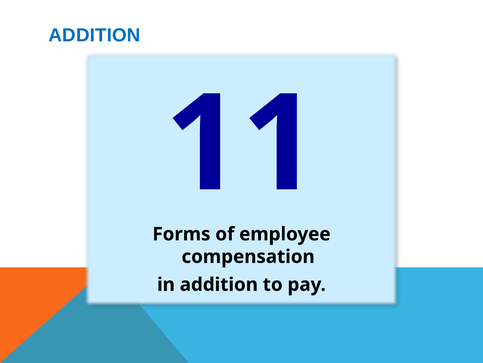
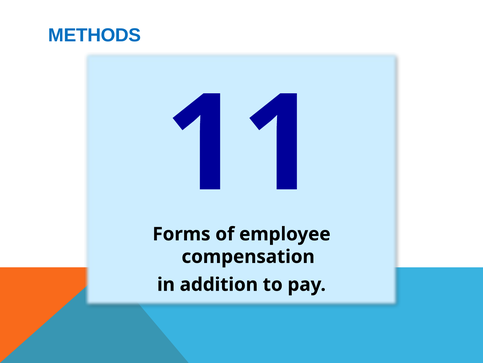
ADDITION at (95, 35): ADDITION -> METHODS
